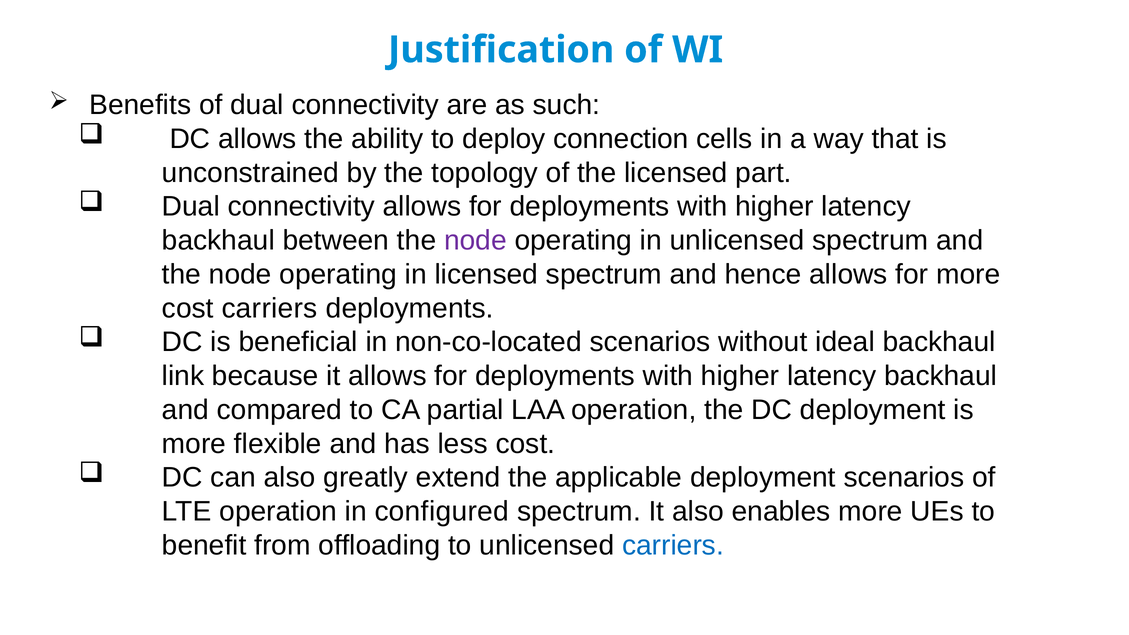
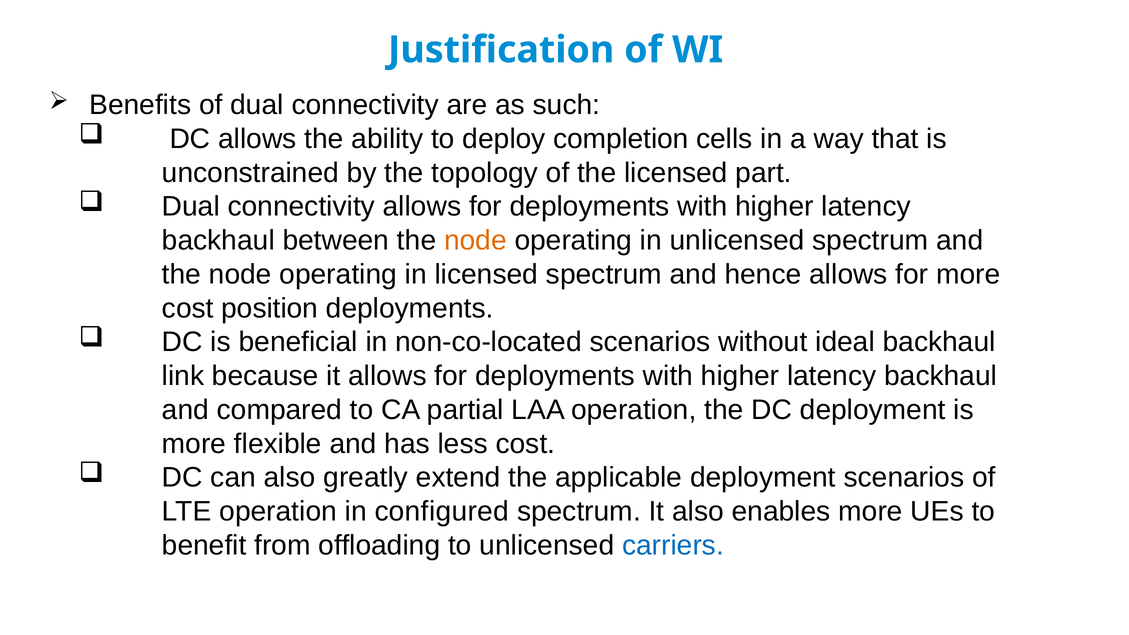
connection: connection -> completion
node at (475, 241) colour: purple -> orange
cost carriers: carriers -> position
